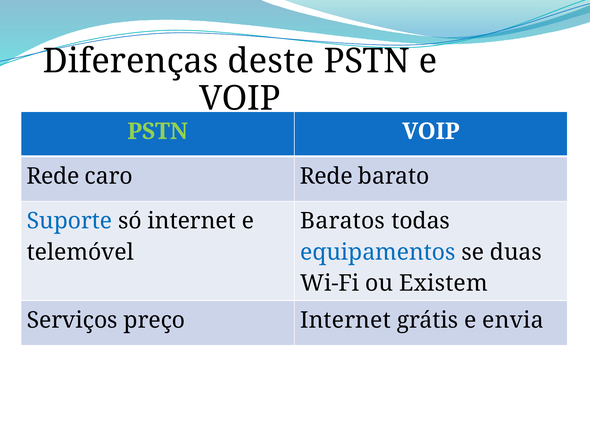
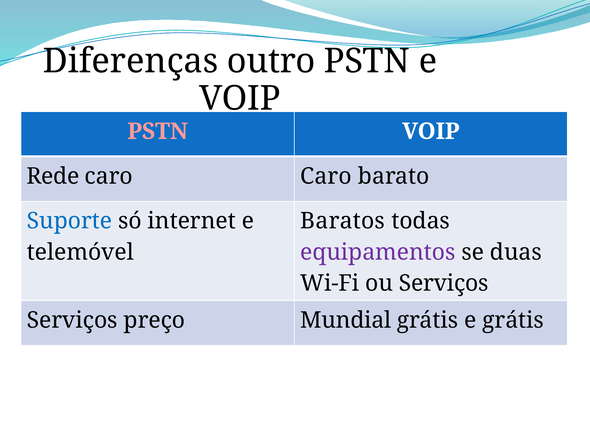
deste: deste -> outro
PSTN at (158, 132) colour: light green -> pink
caro Rede: Rede -> Caro
equipamentos colour: blue -> purple
ou Existem: Existem -> Serviços
preço Internet: Internet -> Mundial
e envia: envia -> grátis
